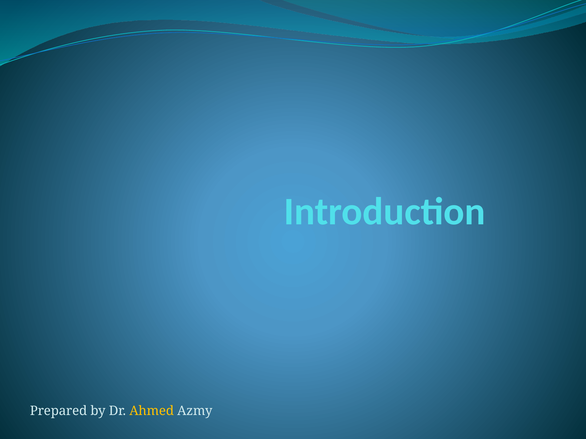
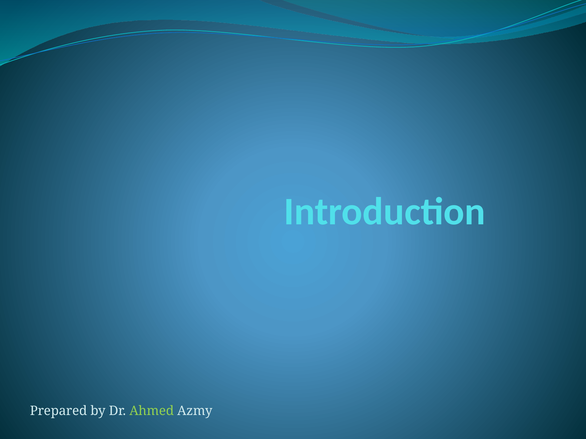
Ahmed colour: yellow -> light green
